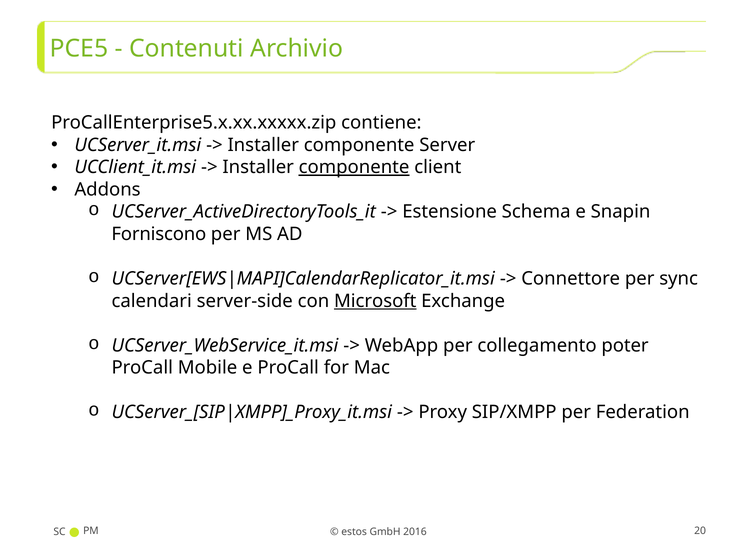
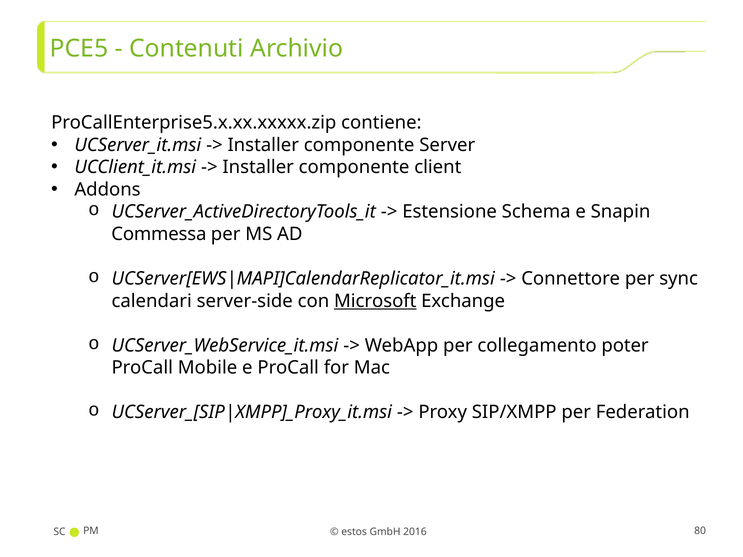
componente at (354, 167) underline: present -> none
Forniscono: Forniscono -> Commessa
20: 20 -> 80
